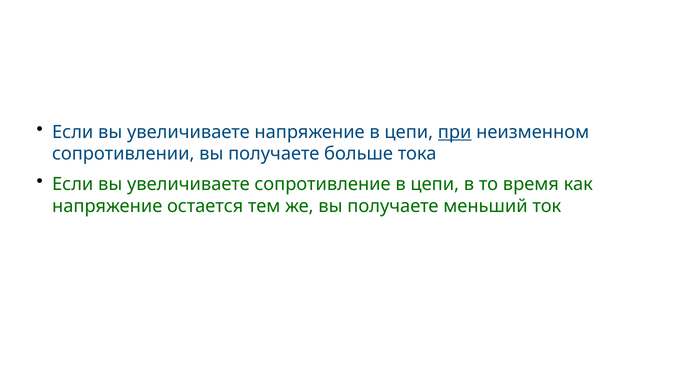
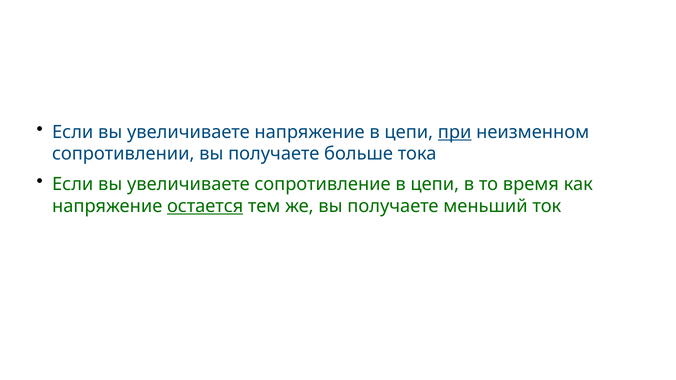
остается underline: none -> present
